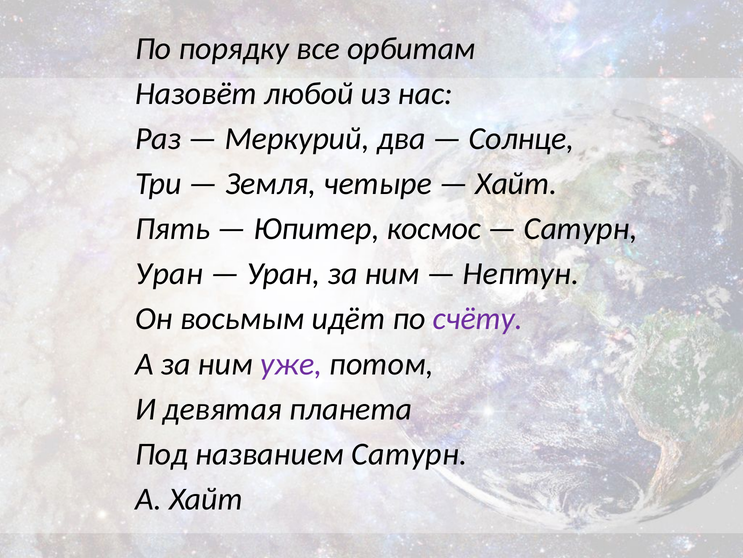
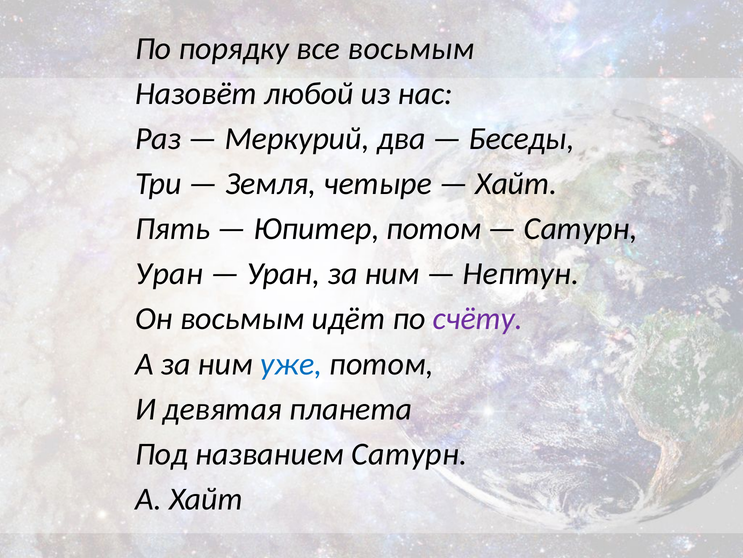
все орбитам: орбитам -> восьмым
Солнце: Солнце -> Беседы
Юпитер космос: космос -> потом
уже colour: purple -> blue
